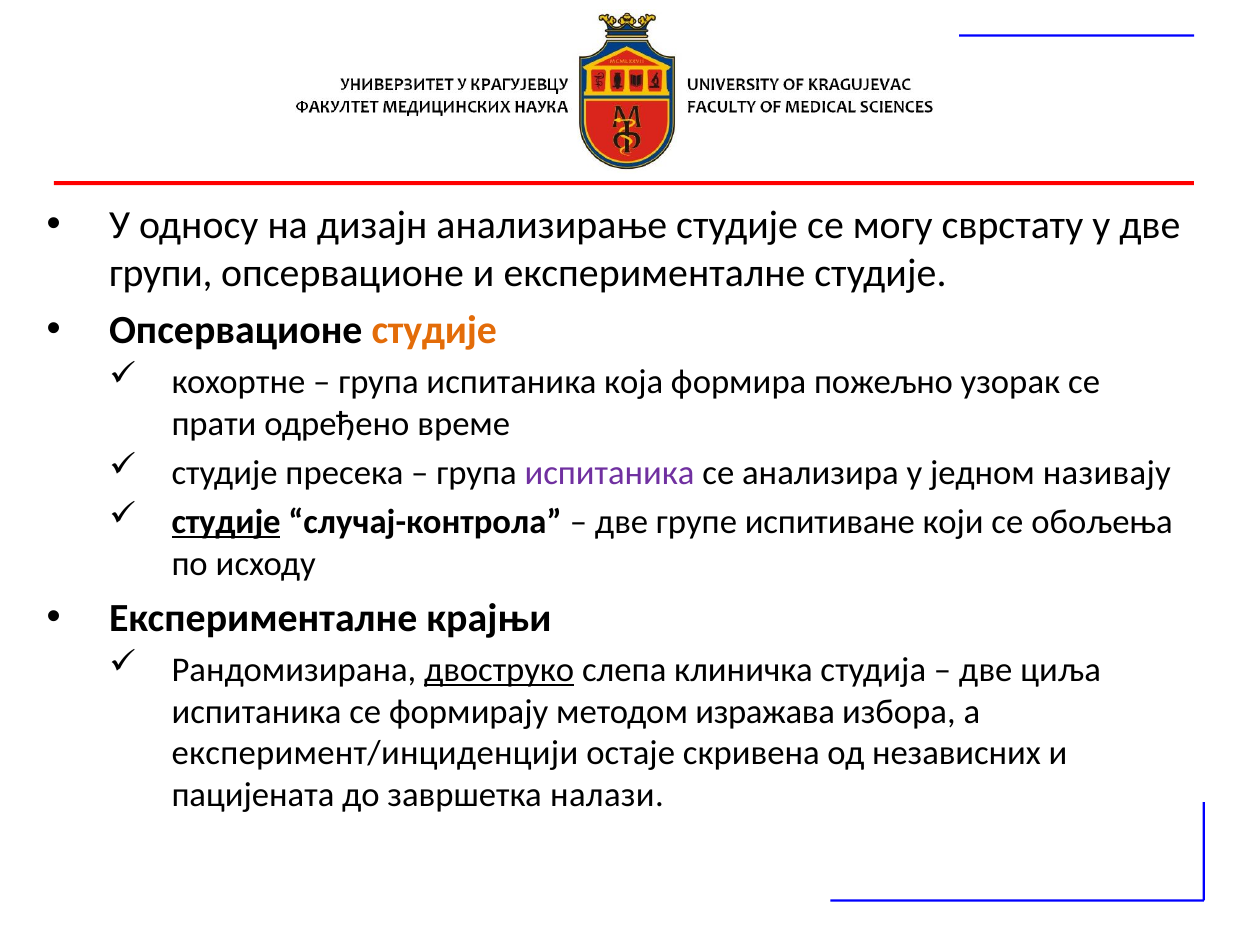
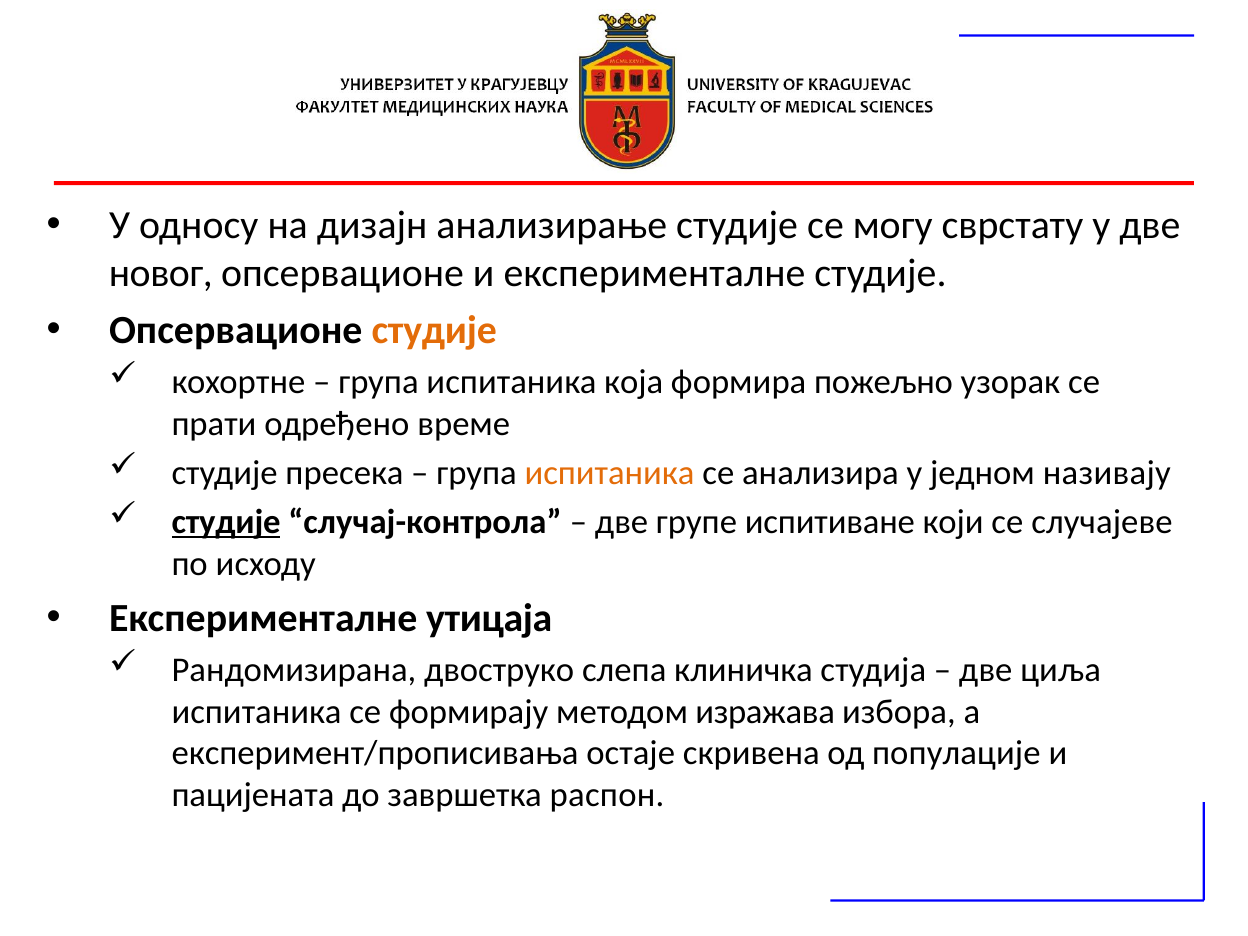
групи: групи -> новог
испитаника at (610, 473) colour: purple -> orange
обољења: обољења -> случајеве
крајњи: крајњи -> утицаја
двоструко underline: present -> none
експеримент/инциденцији: експеримент/инциденцији -> експеримент/прописивања
независних: независних -> популације
налази: налази -> распон
